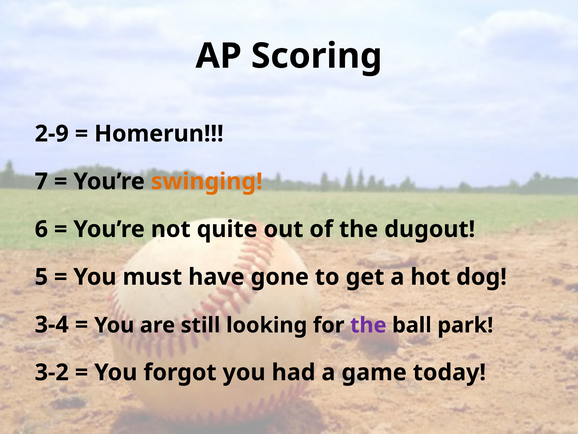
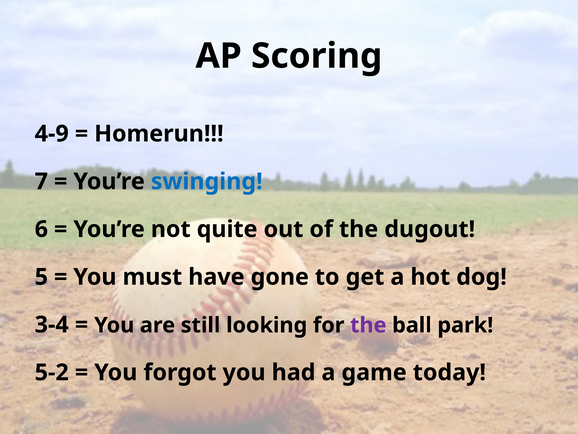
2-9: 2-9 -> 4-9
swinging colour: orange -> blue
3-2: 3-2 -> 5-2
